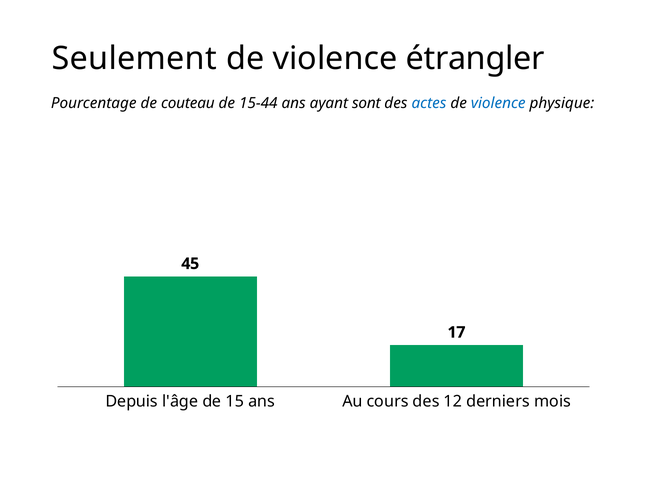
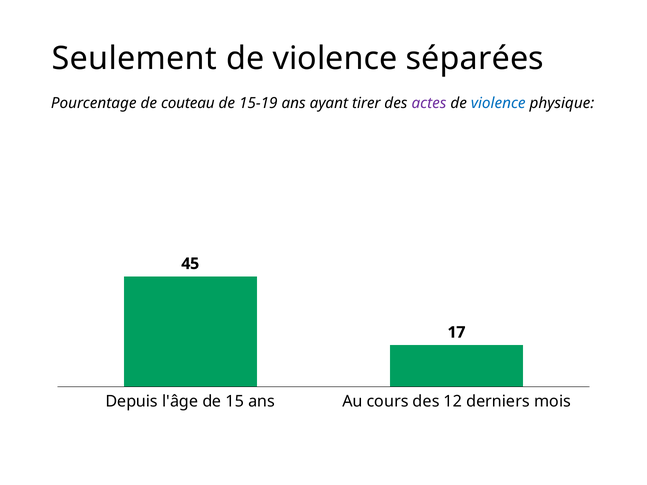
étrangler: étrangler -> séparées
15-44: 15-44 -> 15-19
sont: sont -> tirer
actes colour: blue -> purple
